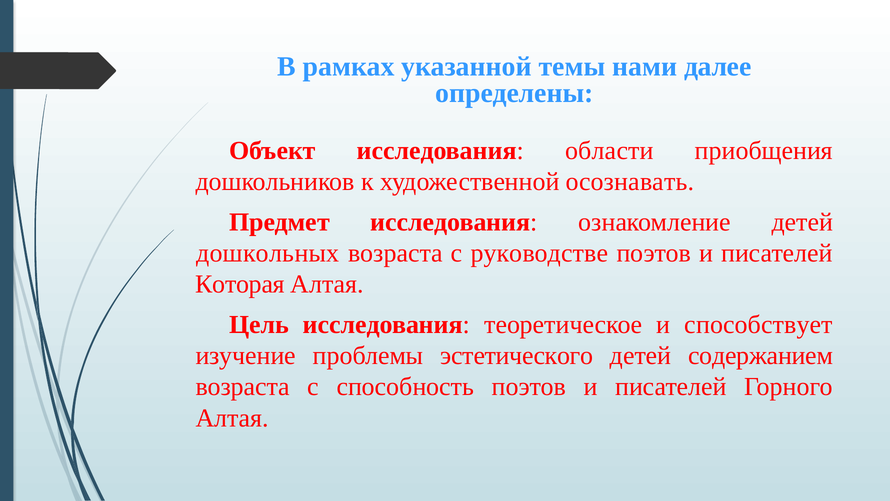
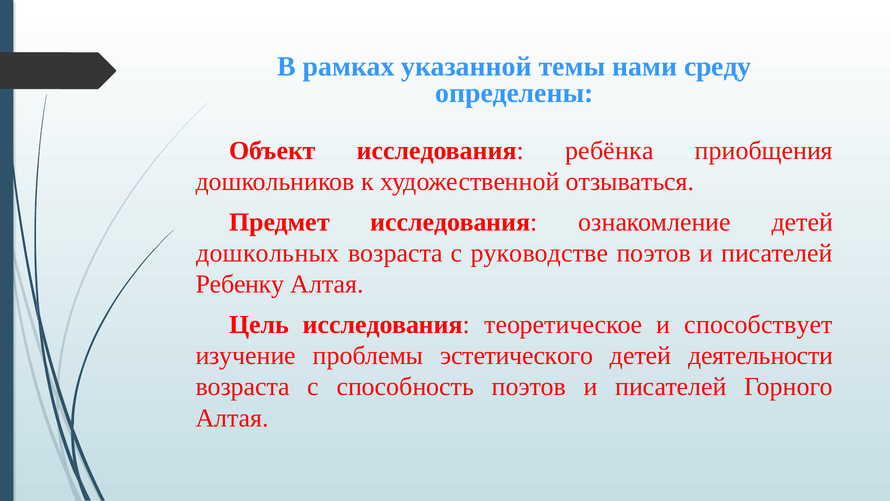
далее: далее -> среду
области: области -> ребёнка
осознавать: осознавать -> отзываться
Которая: Которая -> Ребенку
содержанием: содержанием -> деятельности
